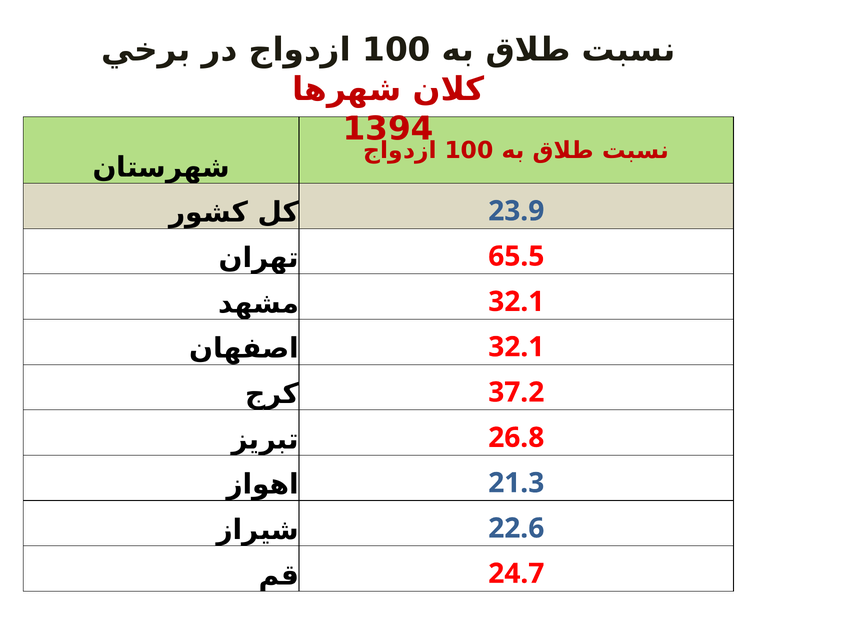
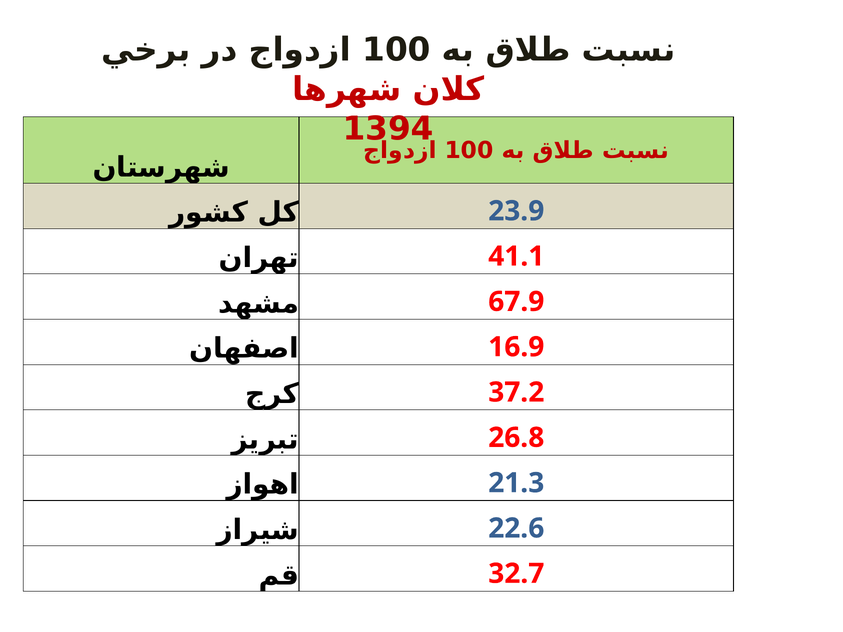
65.5: 65.5 -> 41.1
32.1 at (516, 302): 32.1 -> 67.9
32.1 at (516, 347): 32.1 -> 16.9
24.7: 24.7 -> 32.7
